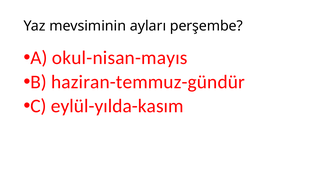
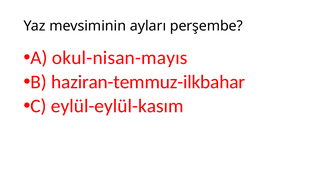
haziran-temmuz-gündür: haziran-temmuz-gündür -> haziran-temmuz-ilkbahar
eylül-yılda-kasım: eylül-yılda-kasım -> eylül-eylül-kasım
